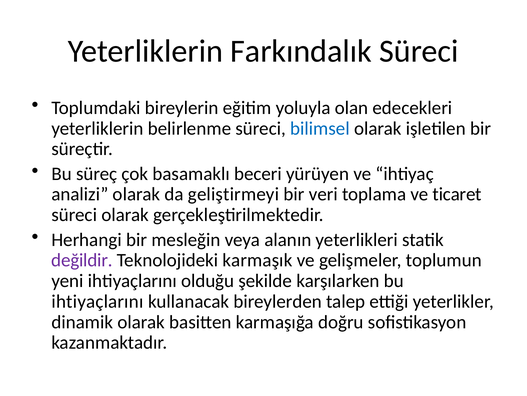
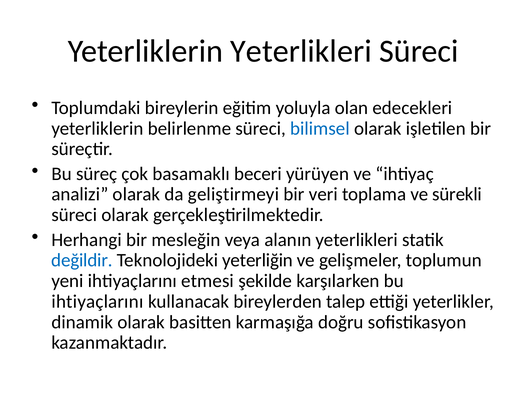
Yeterliklerin Farkındalık: Farkındalık -> Yeterlikleri
ticaret: ticaret -> sürekli
değildir colour: purple -> blue
karmaşık: karmaşık -> yeterliğin
olduğu: olduğu -> etmesi
